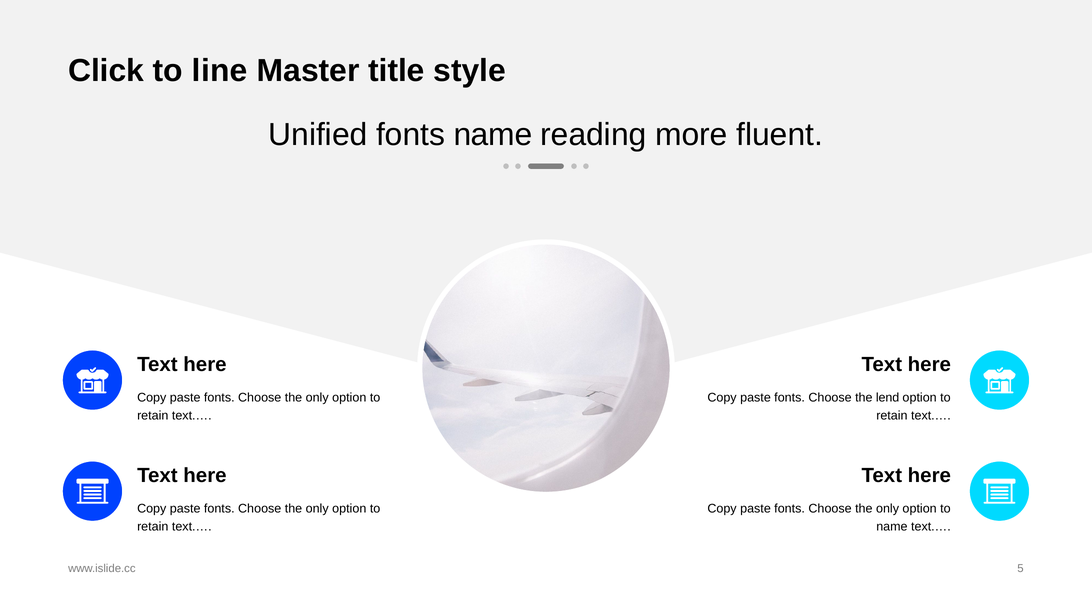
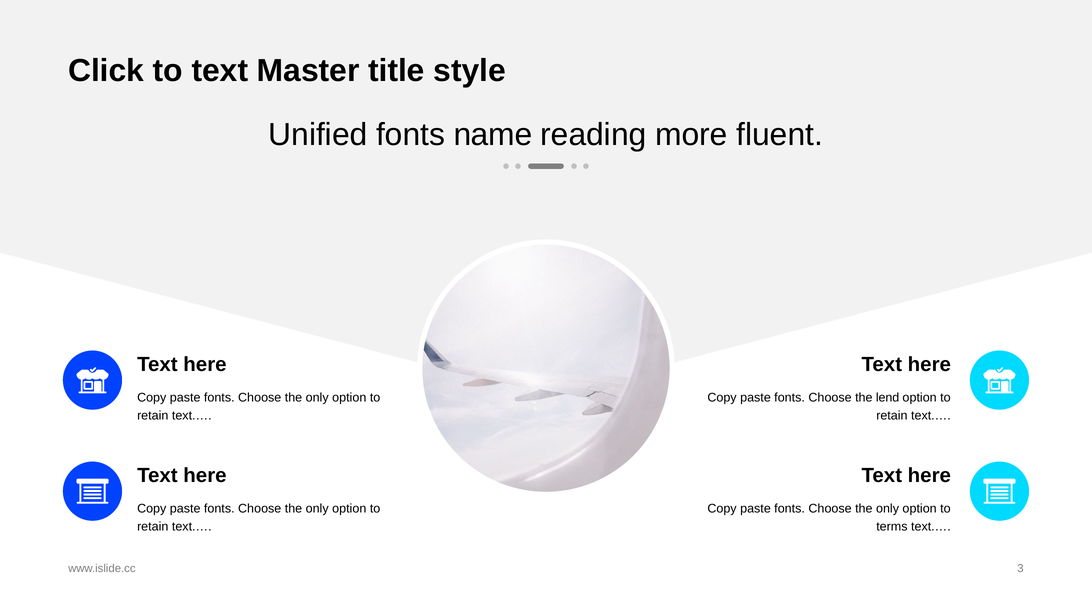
to line: line -> text
name at (892, 527): name -> terms
5: 5 -> 3
